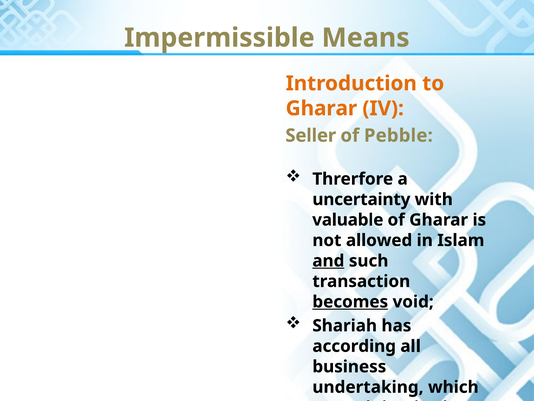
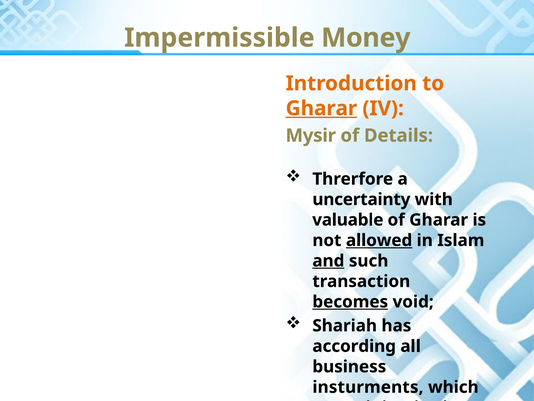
Means: Means -> Money
Gharar at (321, 108) underline: none -> present
Seller: Seller -> Mysir
Pebble: Pebble -> Details
allowed underline: none -> present
undertaking: undertaking -> insturments
